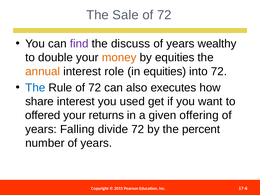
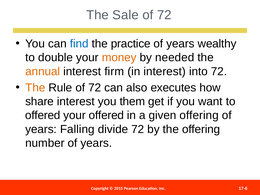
find colour: purple -> blue
discuss: discuss -> practice
by equities: equities -> needed
role: role -> firm
in equities: equities -> interest
The at (35, 88) colour: blue -> orange
used: used -> them
your returns: returns -> offered
the percent: percent -> offering
